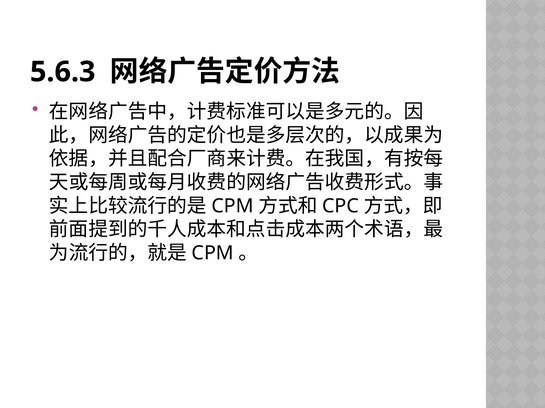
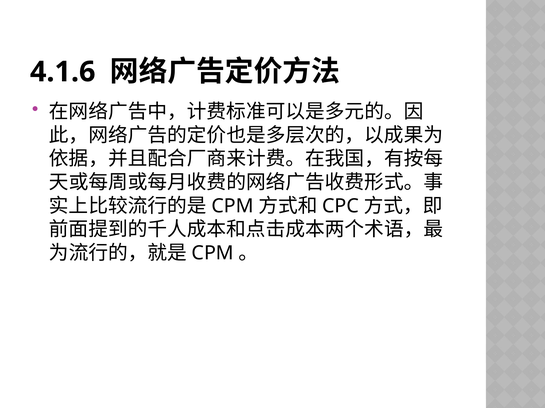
5.6.3: 5.6.3 -> 4.1.6
